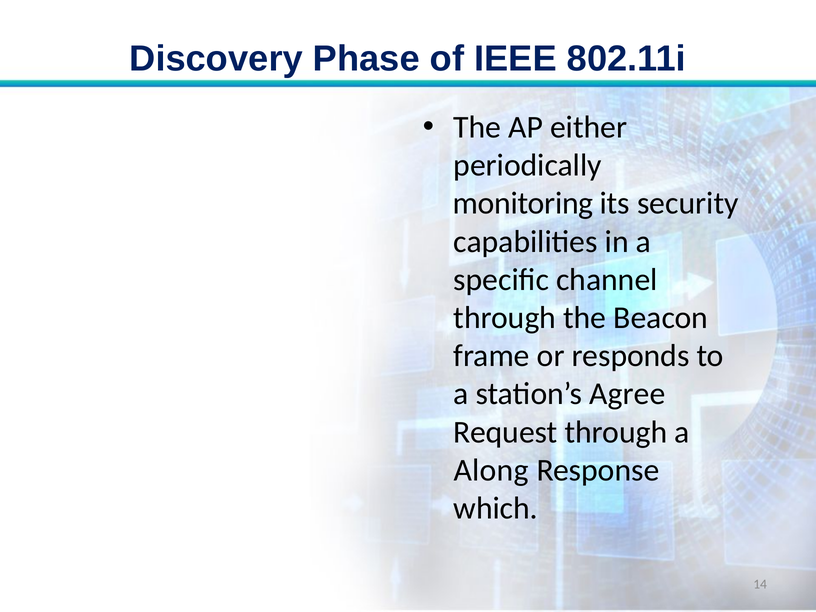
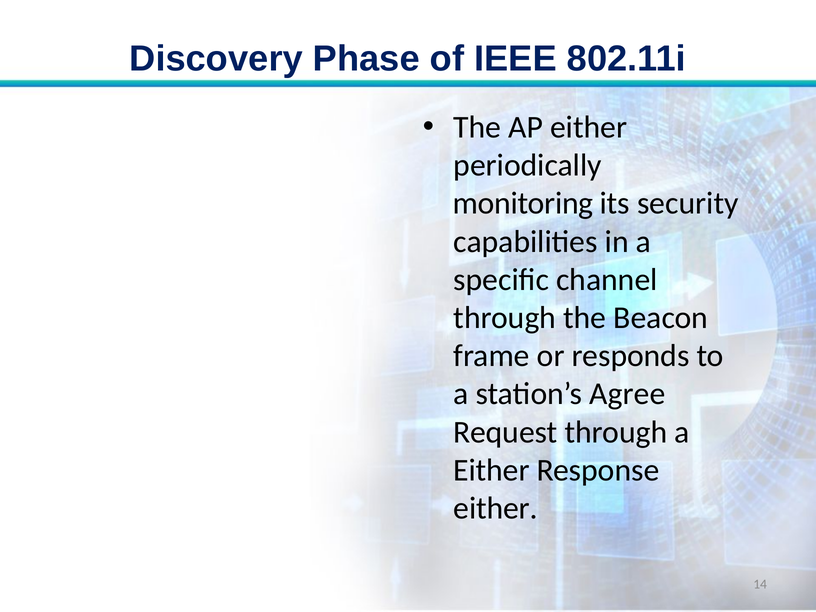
Along at (491, 470): Along -> Either
which at (496, 508): which -> either
